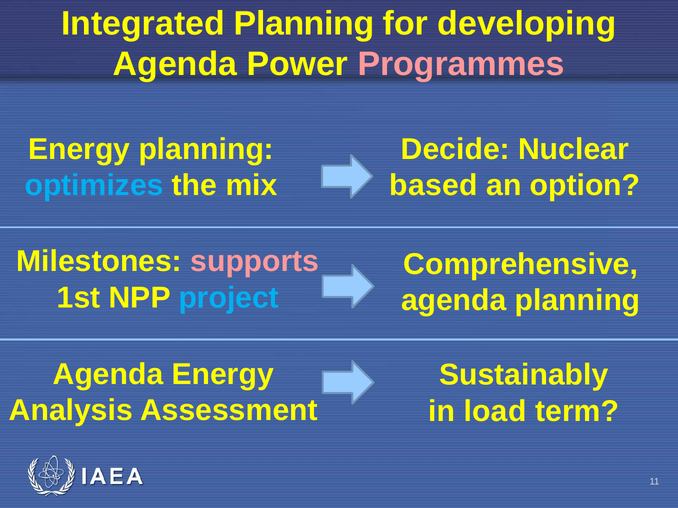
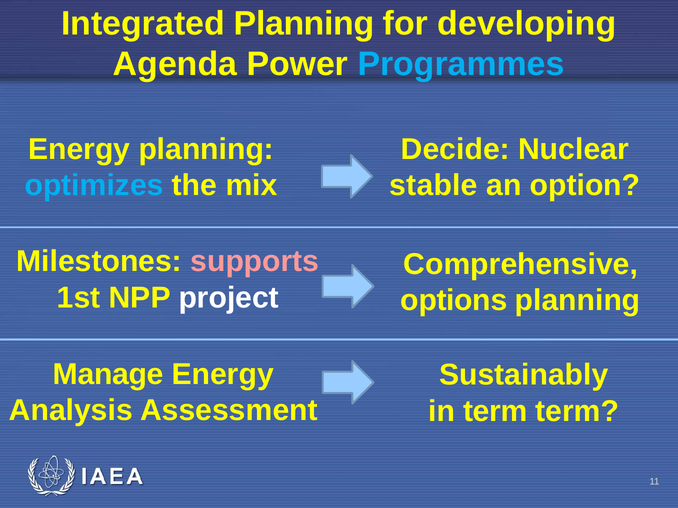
Programmes colour: pink -> light blue
based: based -> stable
project colour: light blue -> white
agenda at (454, 301): agenda -> options
Agenda at (108, 375): Agenda -> Manage
in load: load -> term
